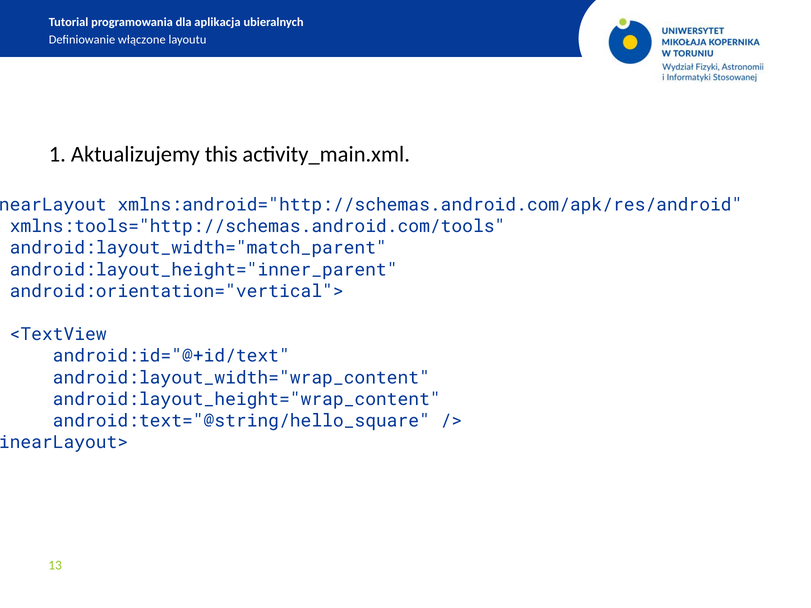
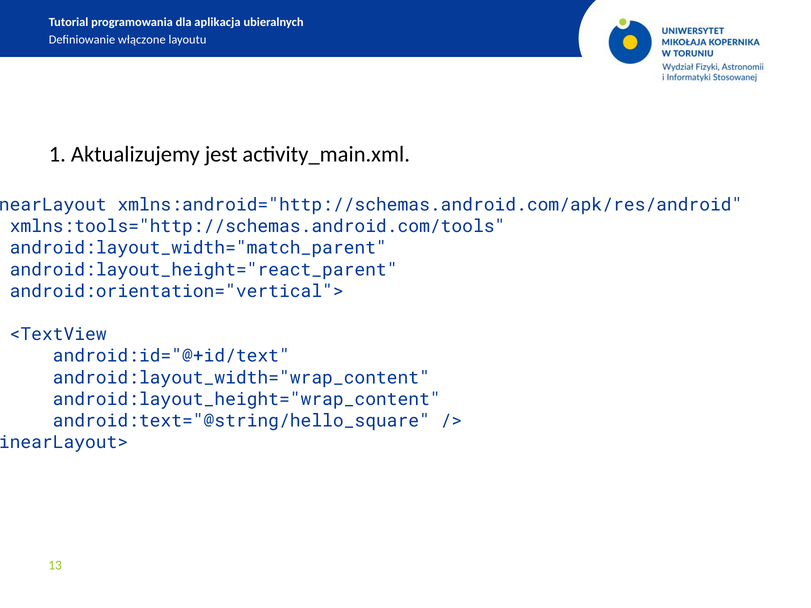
this: this -> jest
android:layout_height="inner_parent: android:layout_height="inner_parent -> android:layout_height="react_parent
